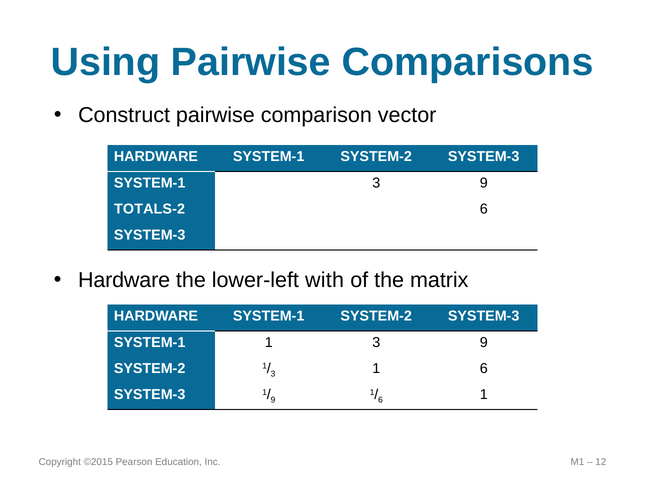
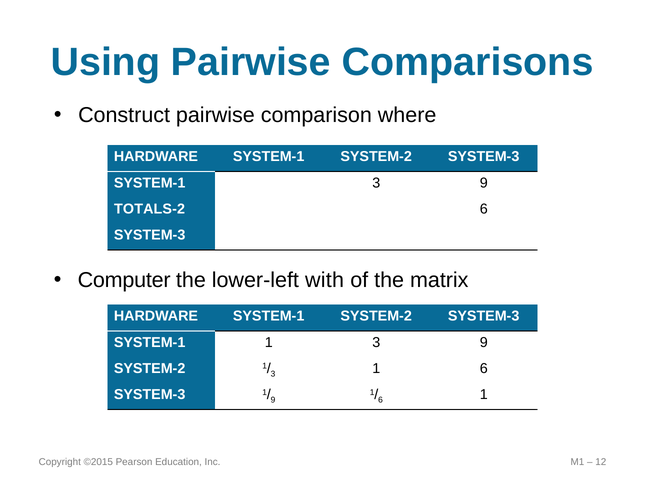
vector: vector -> where
Hardware at (124, 280): Hardware -> Computer
